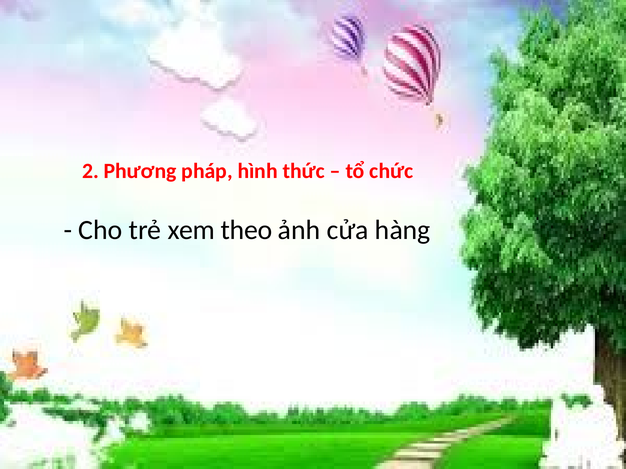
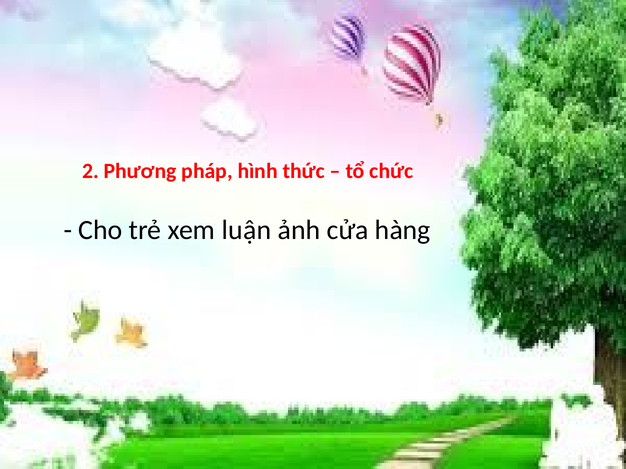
theo: theo -> luận
